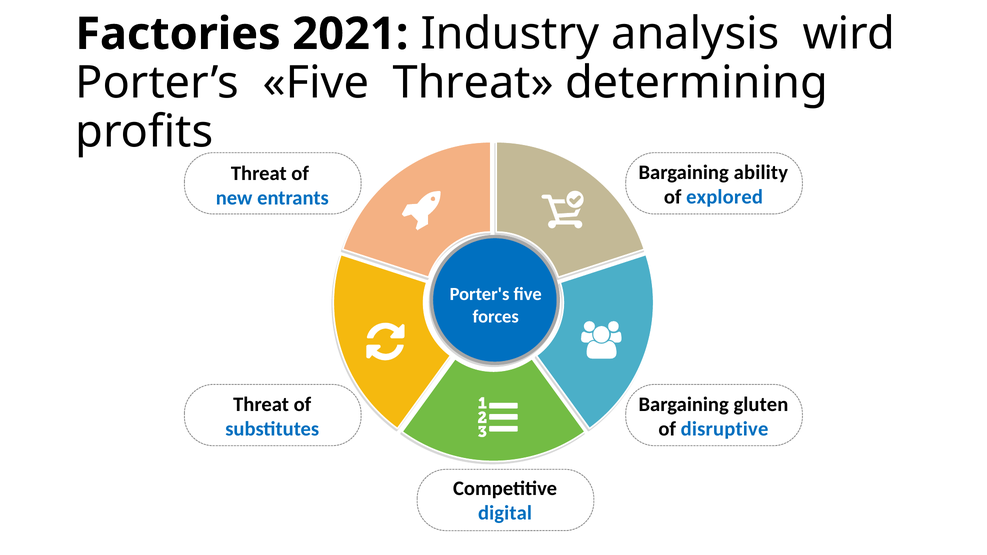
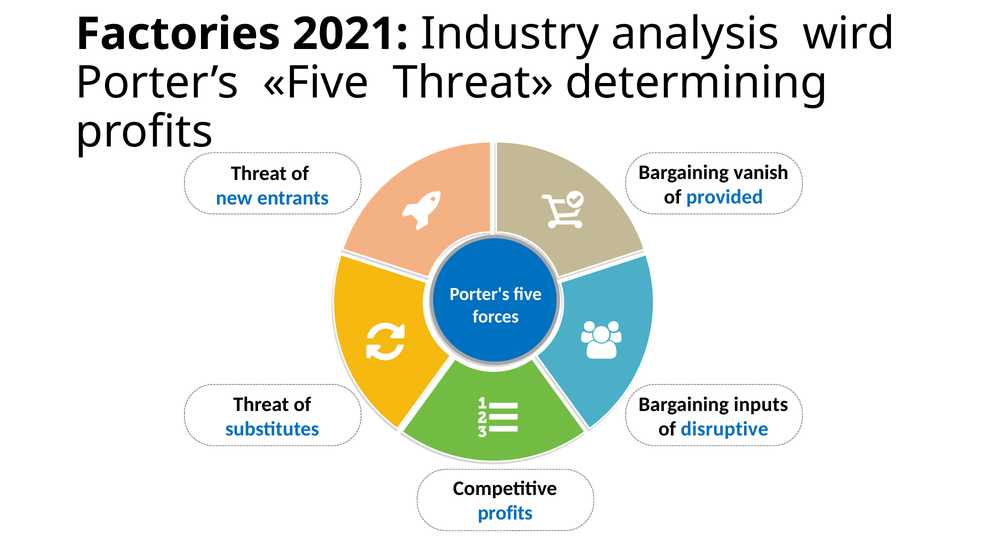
ability: ability -> vanish
explored: explored -> provided
gluten: gluten -> inputs
digital at (505, 513): digital -> profits
